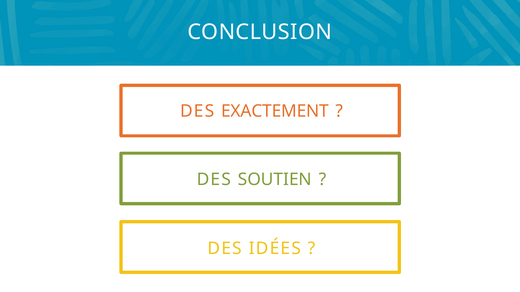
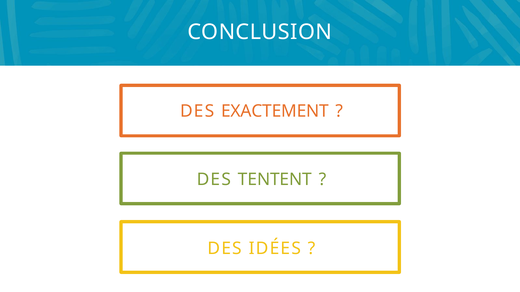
SOUTIEN: SOUTIEN -> TENTENT
